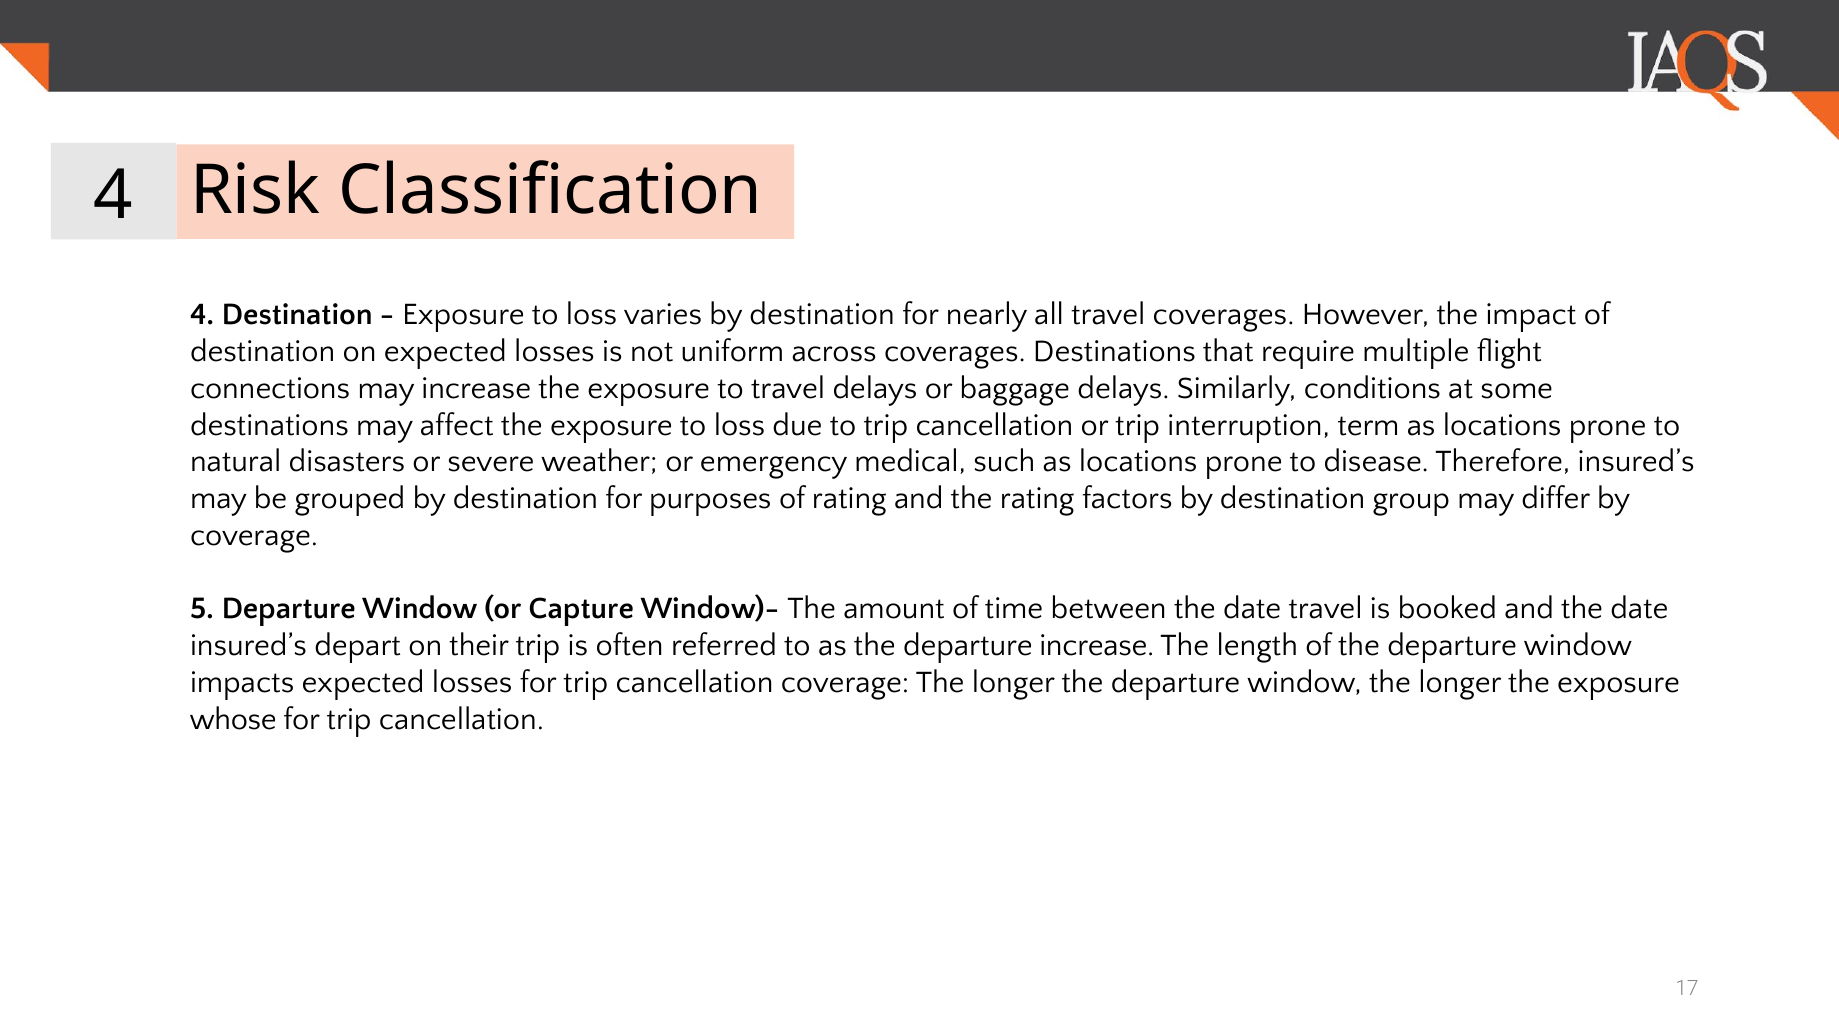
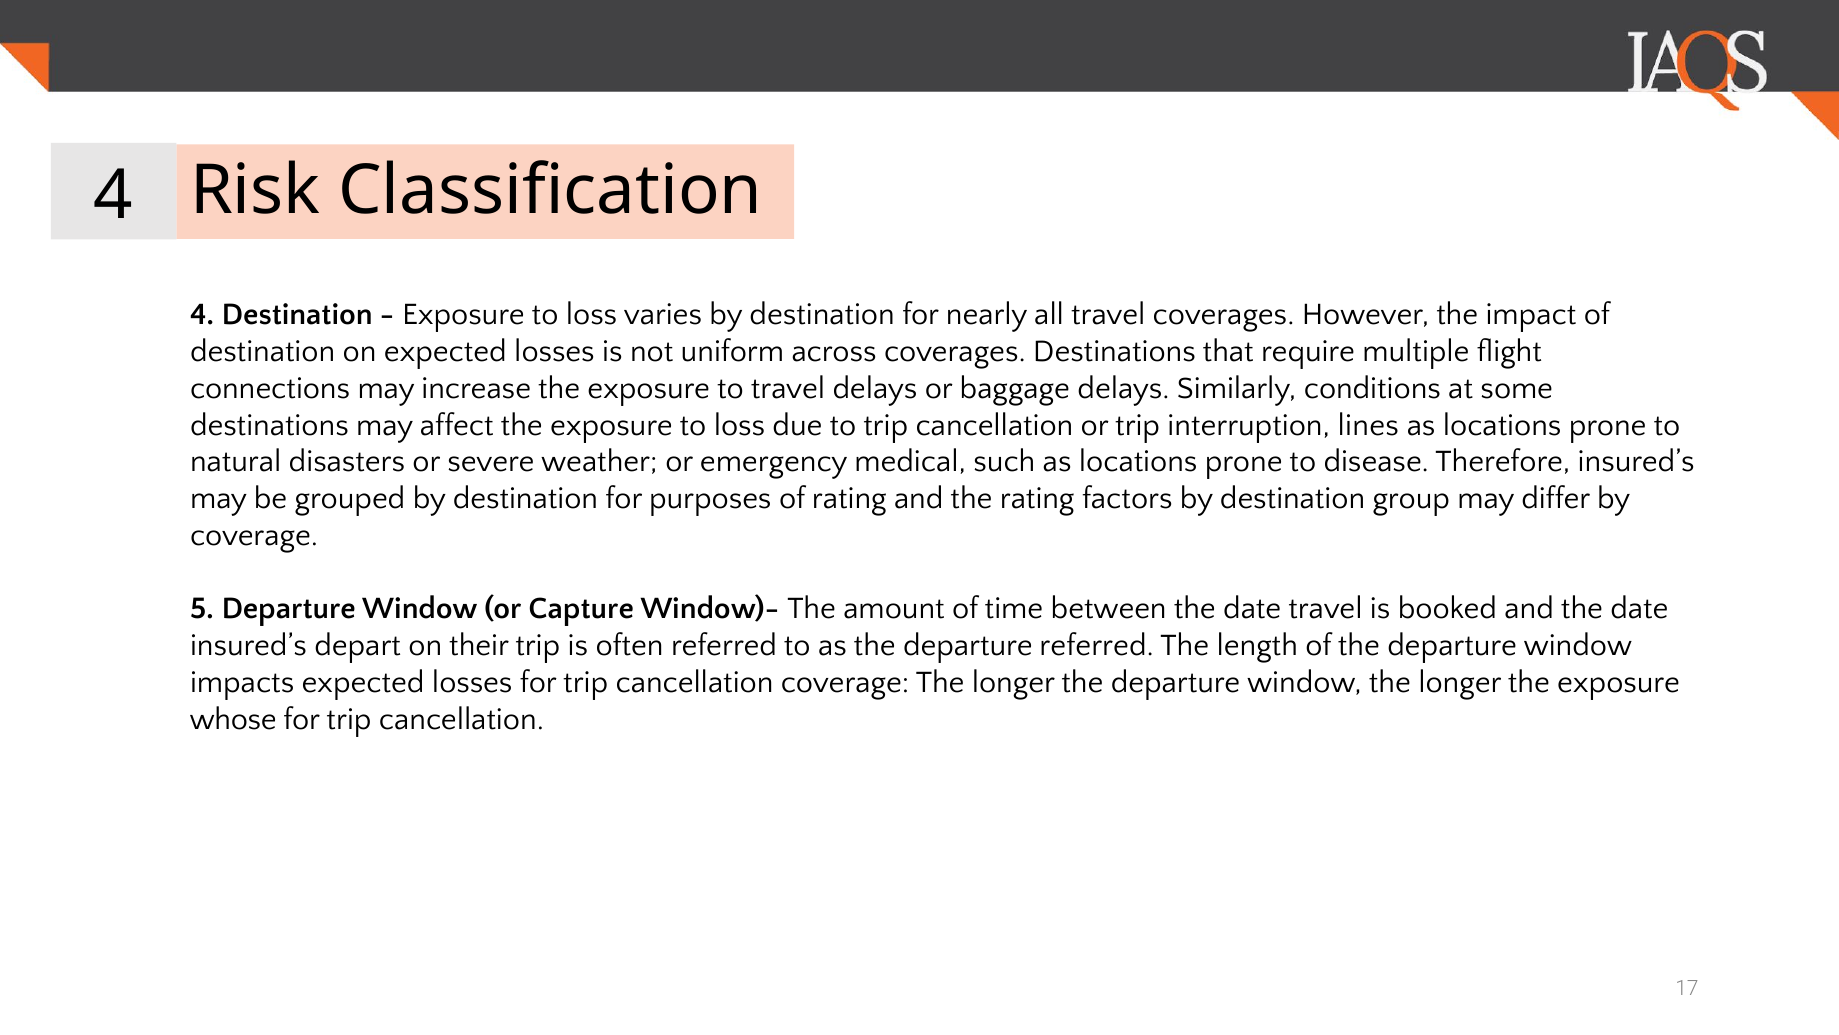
term: term -> lines
departure increase: increase -> referred
